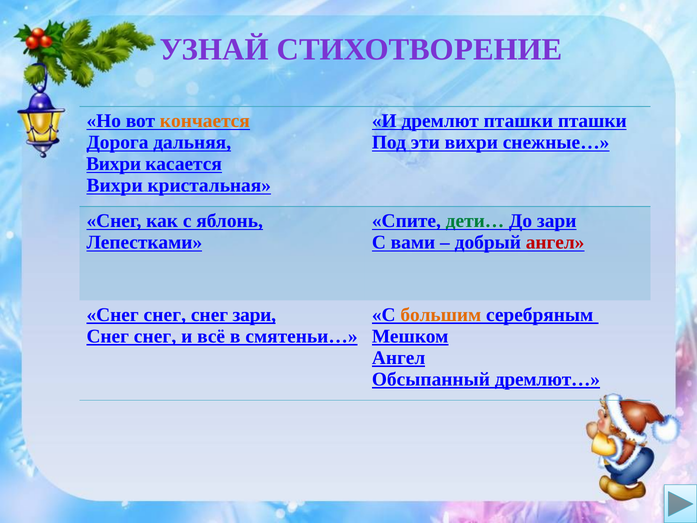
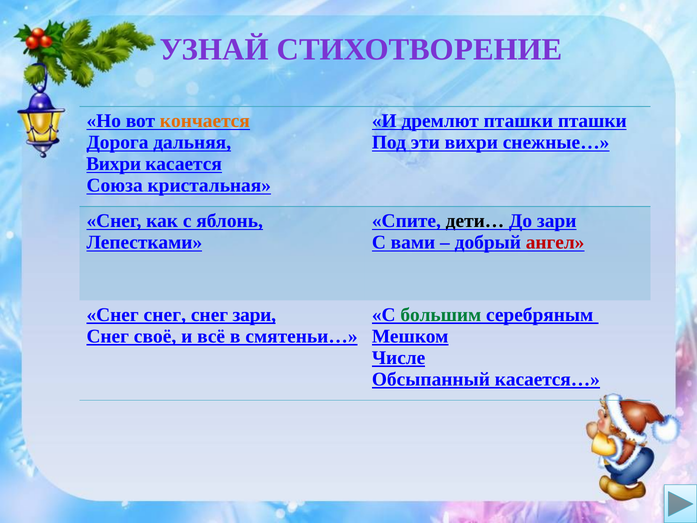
Вихри at (115, 185): Вихри -> Союза
дети… colour: green -> black
большим colour: orange -> green
снег at (155, 336): снег -> своё
Ангел at (399, 358): Ангел -> Числе
дремлют…: дремлют… -> касается…
